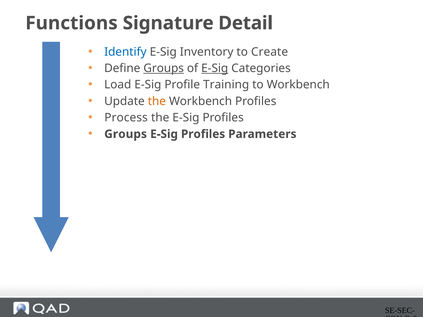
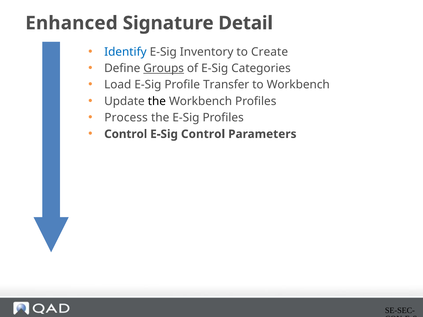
Functions: Functions -> Enhanced
E-Sig at (215, 68) underline: present -> none
Training: Training -> Transfer
the at (157, 101) colour: orange -> black
Groups at (126, 134): Groups -> Control
Profiles at (203, 134): Profiles -> Control
